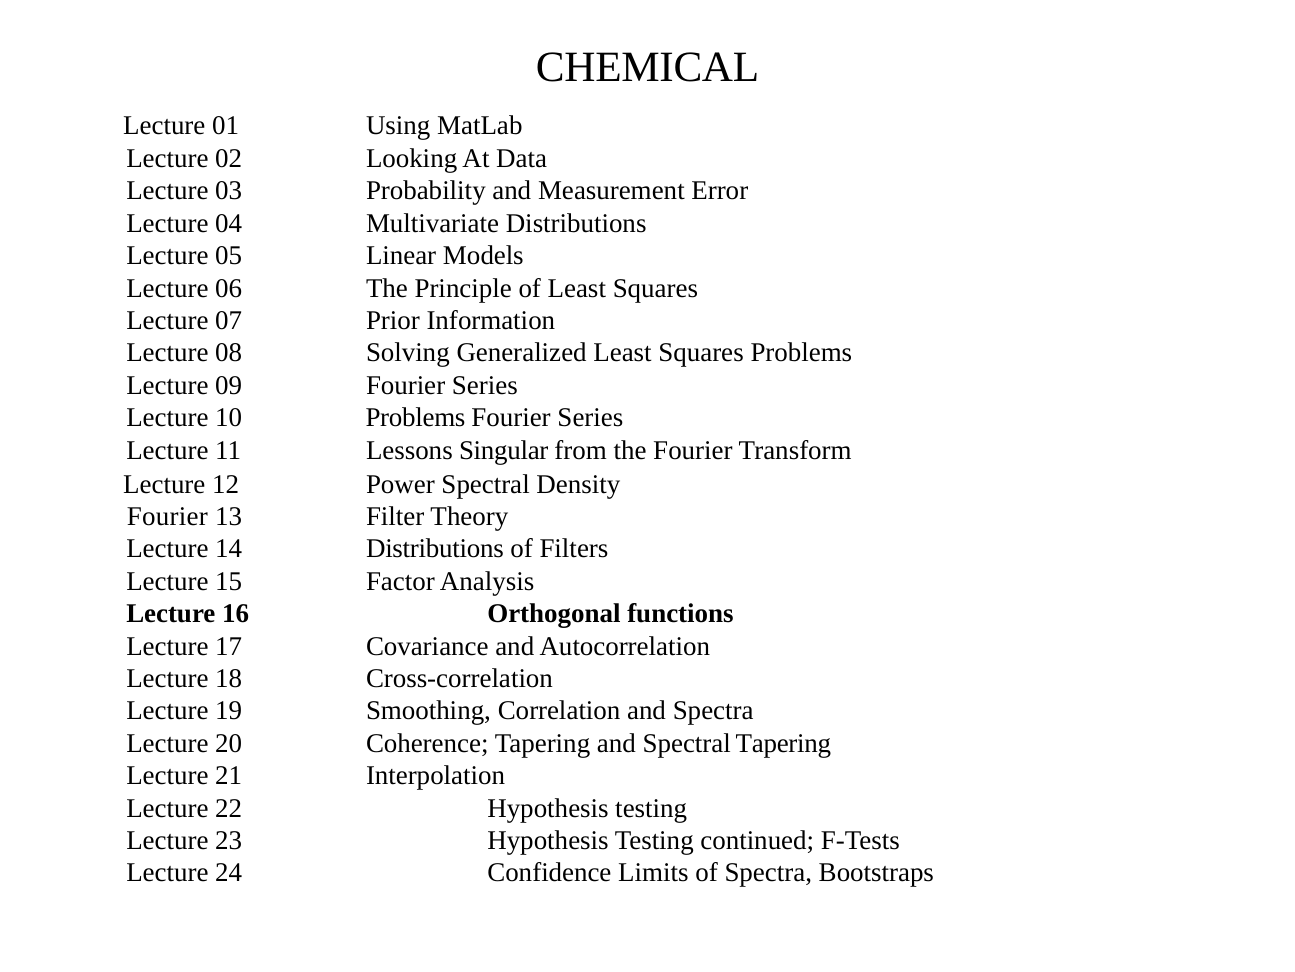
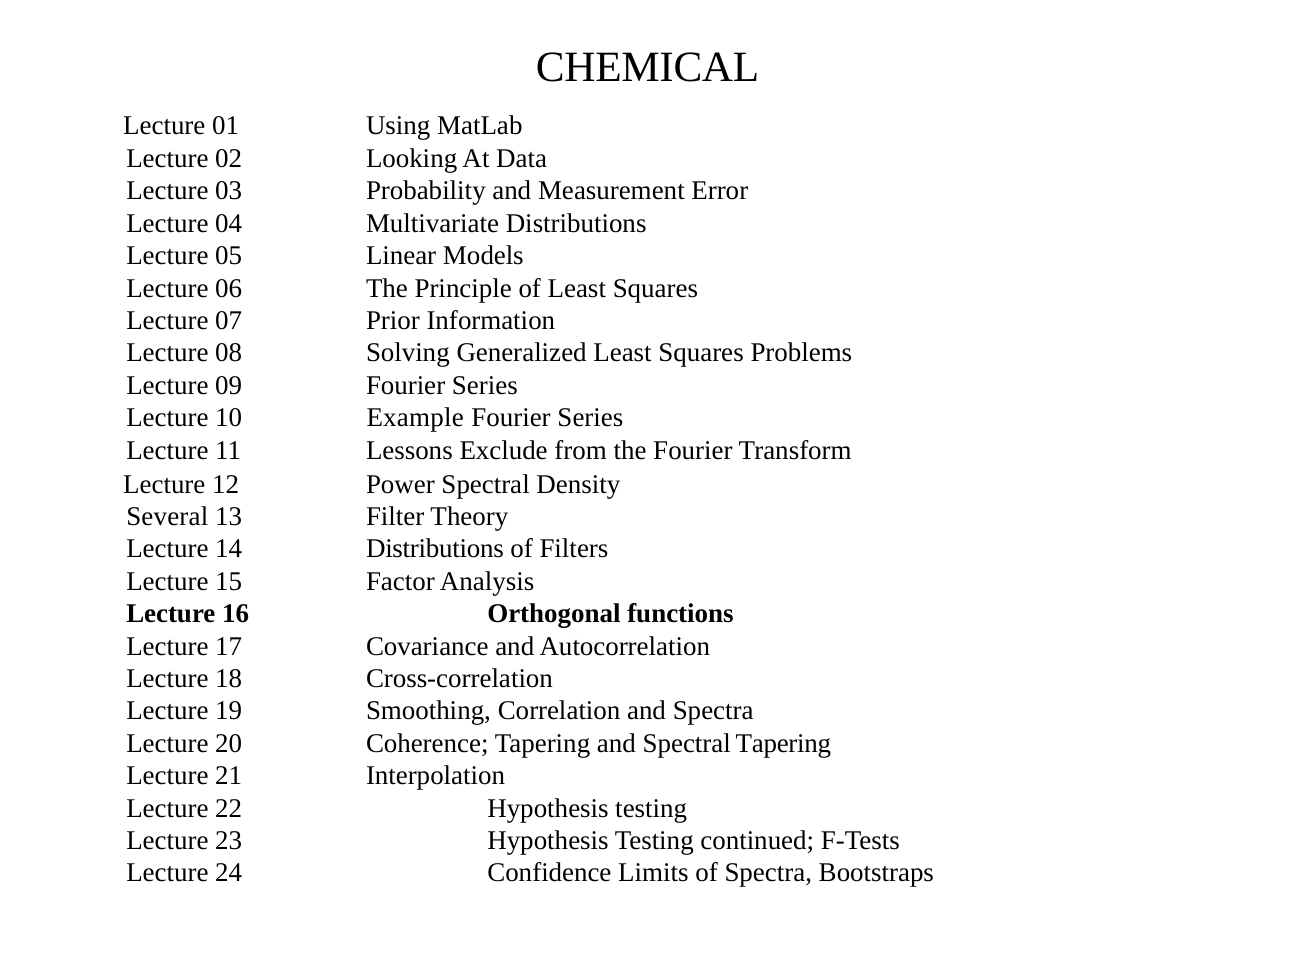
10 Problems: Problems -> Example
Singular: Singular -> Exclude
Fourier at (167, 516): Fourier -> Several
